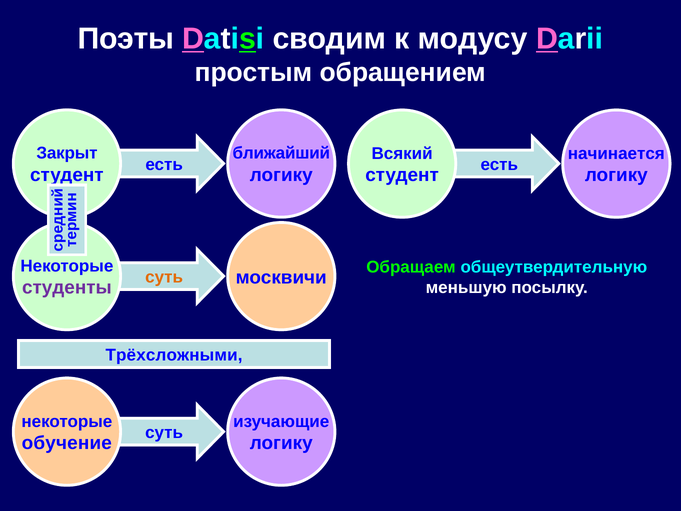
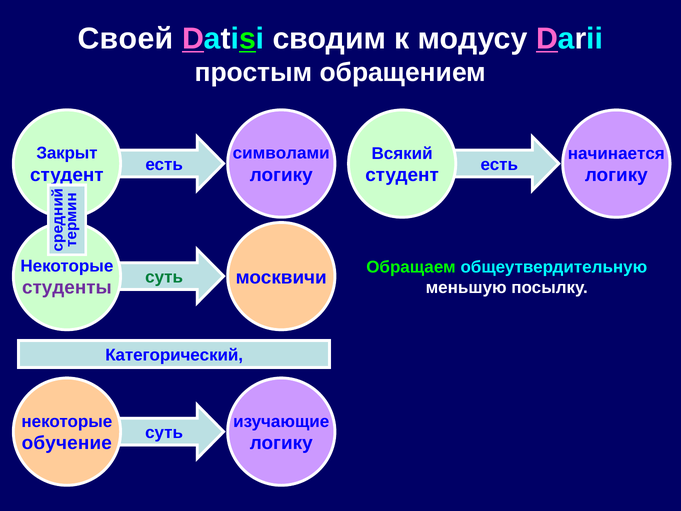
Поэты: Поэты -> Своей
ближайший: ближайший -> символами
суть at (164, 277) colour: orange -> green
Трёхсложными: Трёхсложными -> Категорический
